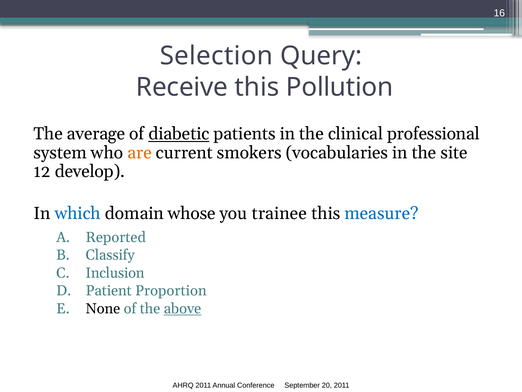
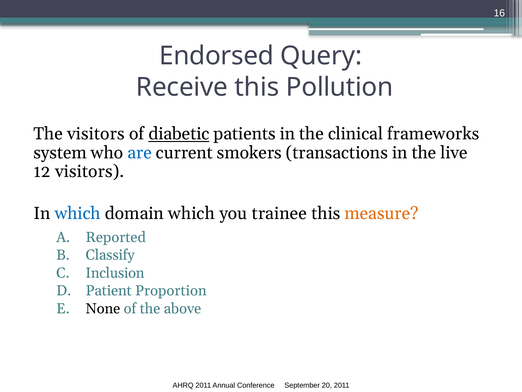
Selection: Selection -> Endorsed
The average: average -> visitors
professional: professional -> frameworks
are colour: orange -> blue
vocabularies: vocabularies -> transactions
site: site -> live
12 develop: develop -> visitors
domain whose: whose -> which
measure colour: blue -> orange
above underline: present -> none
